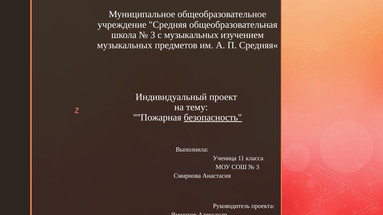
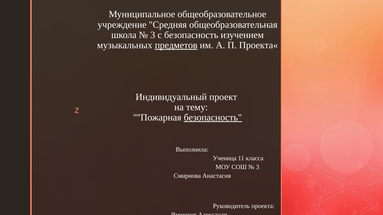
с музыкальных: музыкальных -> безопасность
предметов underline: none -> present
Средняя«: Средняя« -> Проекта«
